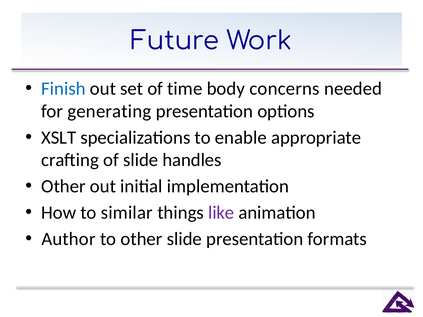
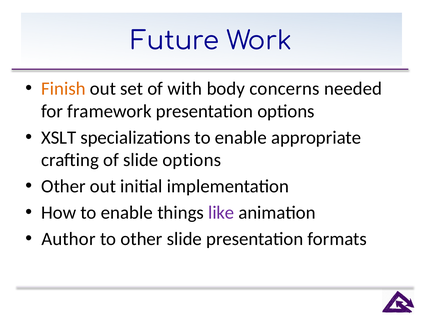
Finish colour: blue -> orange
time: time -> with
generating: generating -> framework
slide handles: handles -> options
How to similar: similar -> enable
